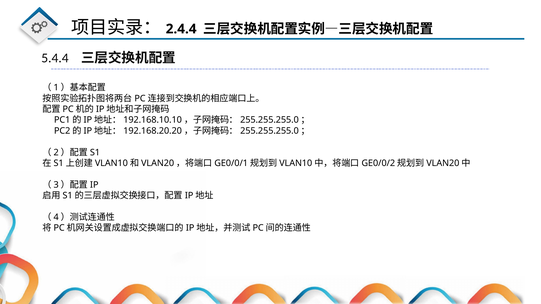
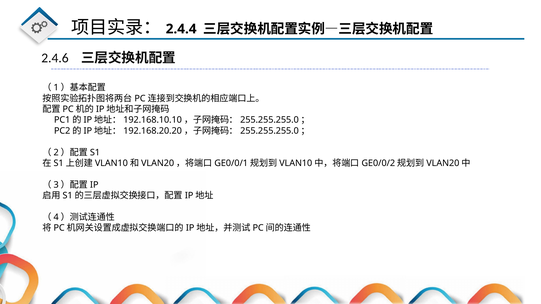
5.4.4: 5.4.4 -> 2.4.6
